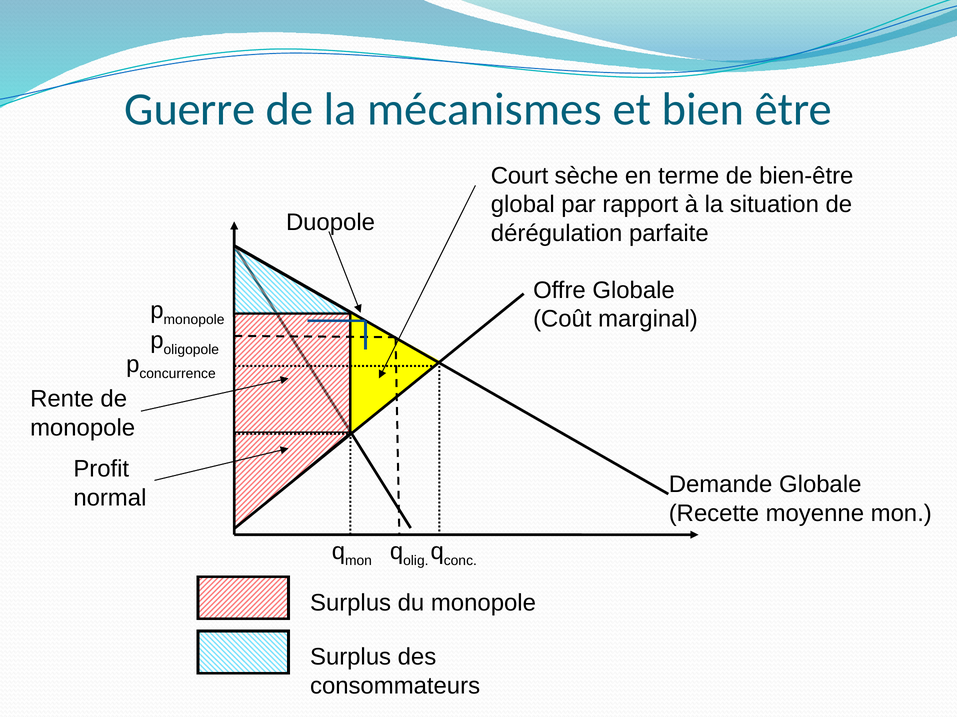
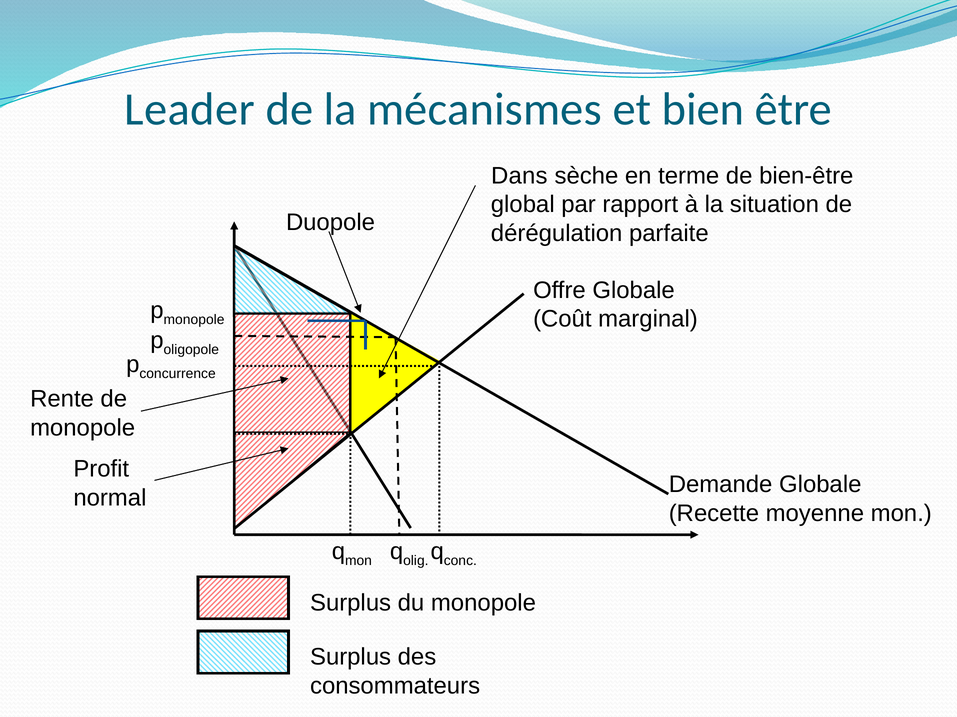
Guerre: Guerre -> Leader
Court: Court -> Dans
